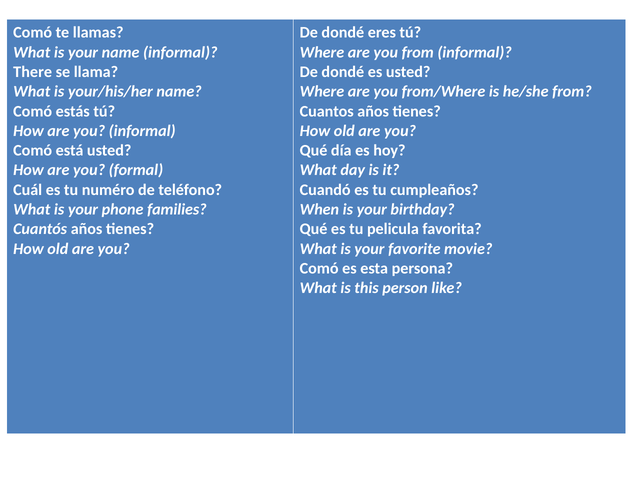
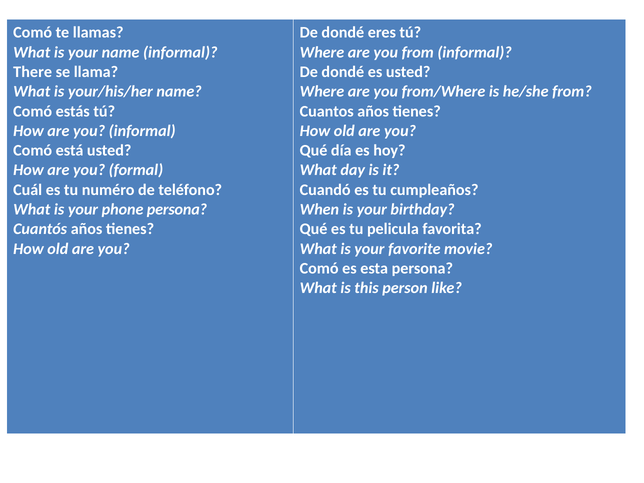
phone families: families -> persona
